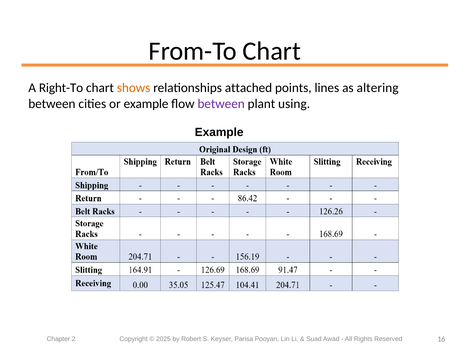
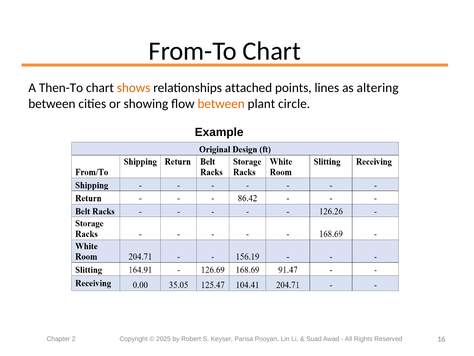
Right-To: Right-To -> Then-To
or example: example -> showing
between at (221, 104) colour: purple -> orange
using: using -> circle
